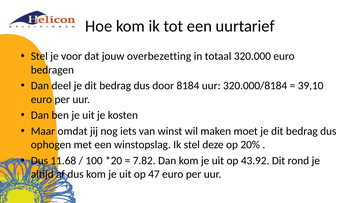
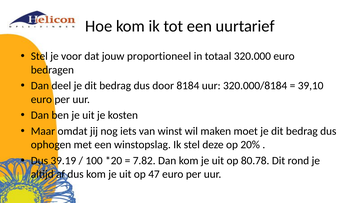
overbezetting: overbezetting -> proportioneel
11.68: 11.68 -> 39.19
43.92: 43.92 -> 80.78
